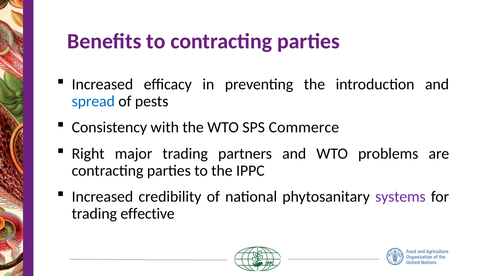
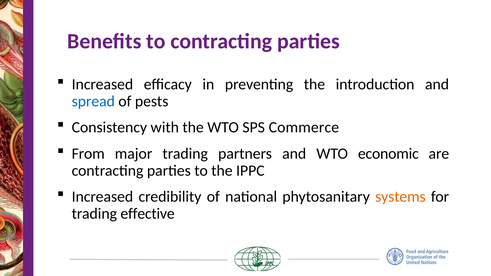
Right: Right -> From
problems: problems -> economic
systems colour: purple -> orange
